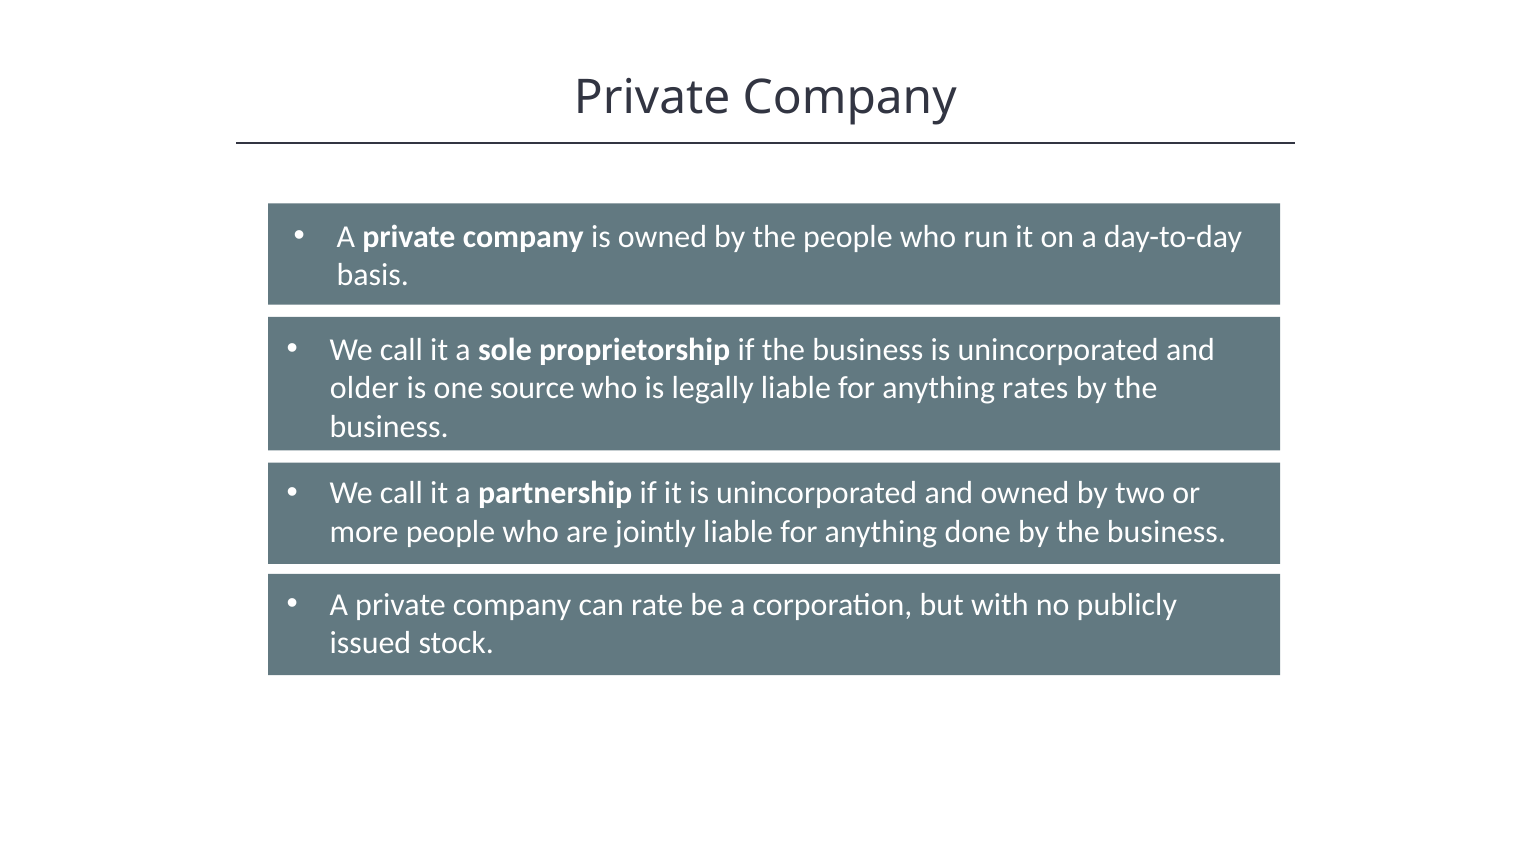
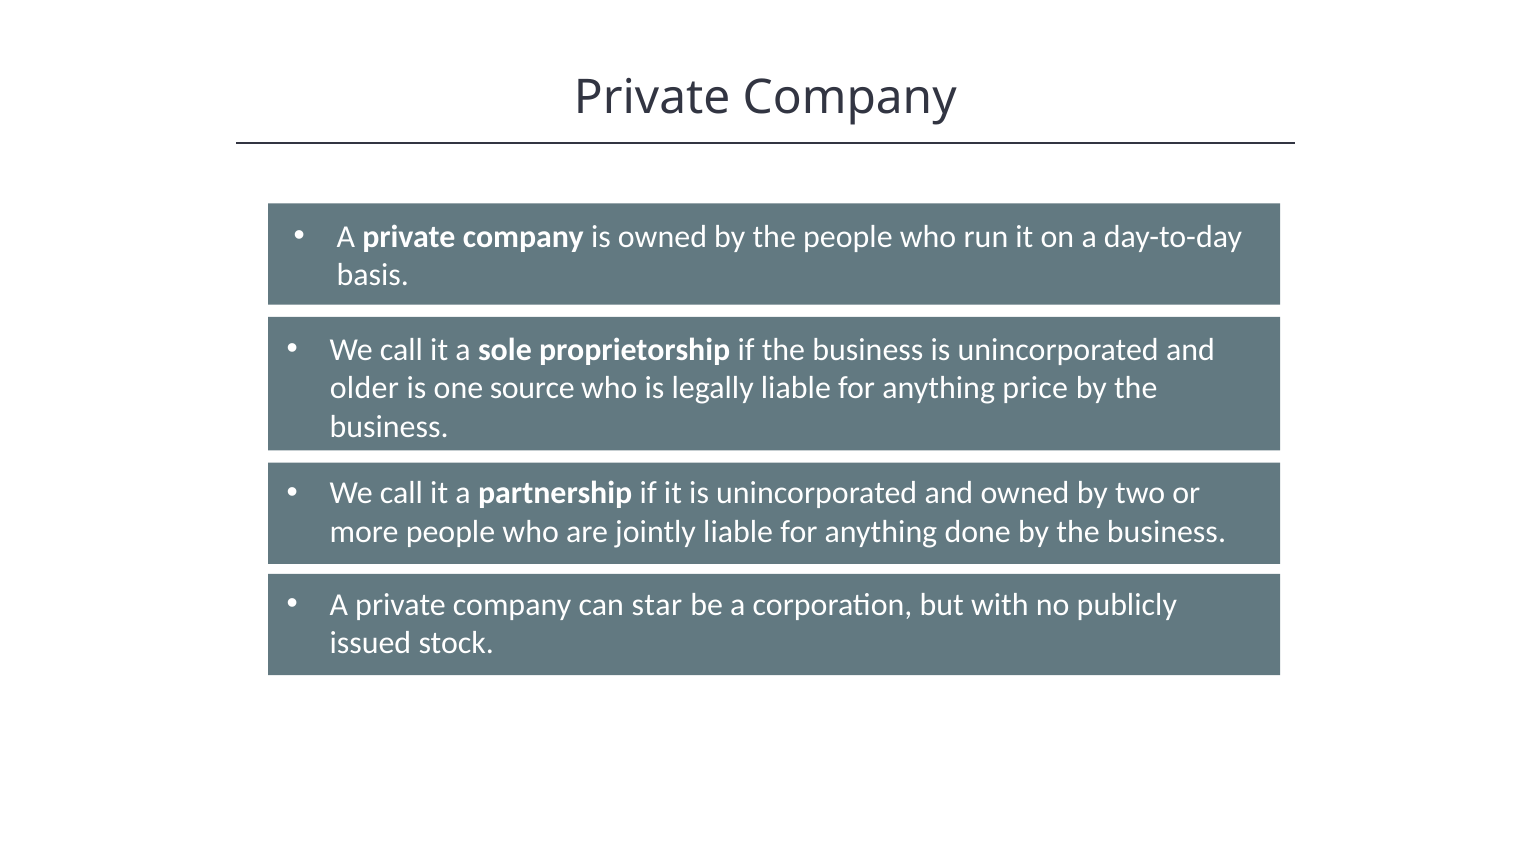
rates: rates -> price
rate: rate -> star
